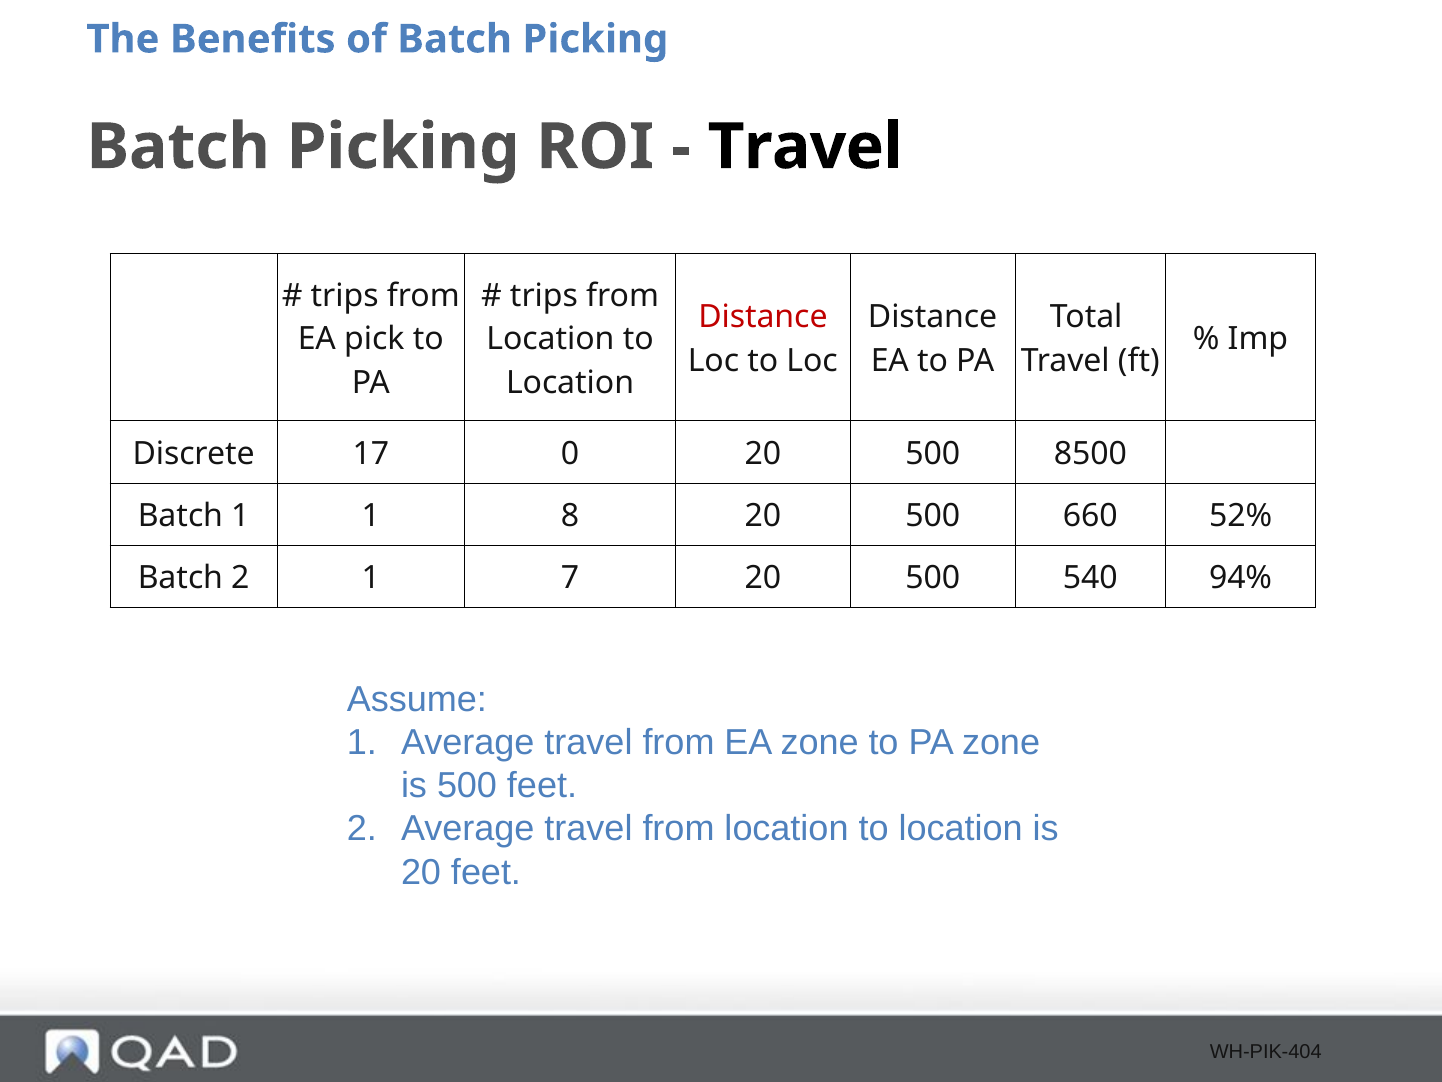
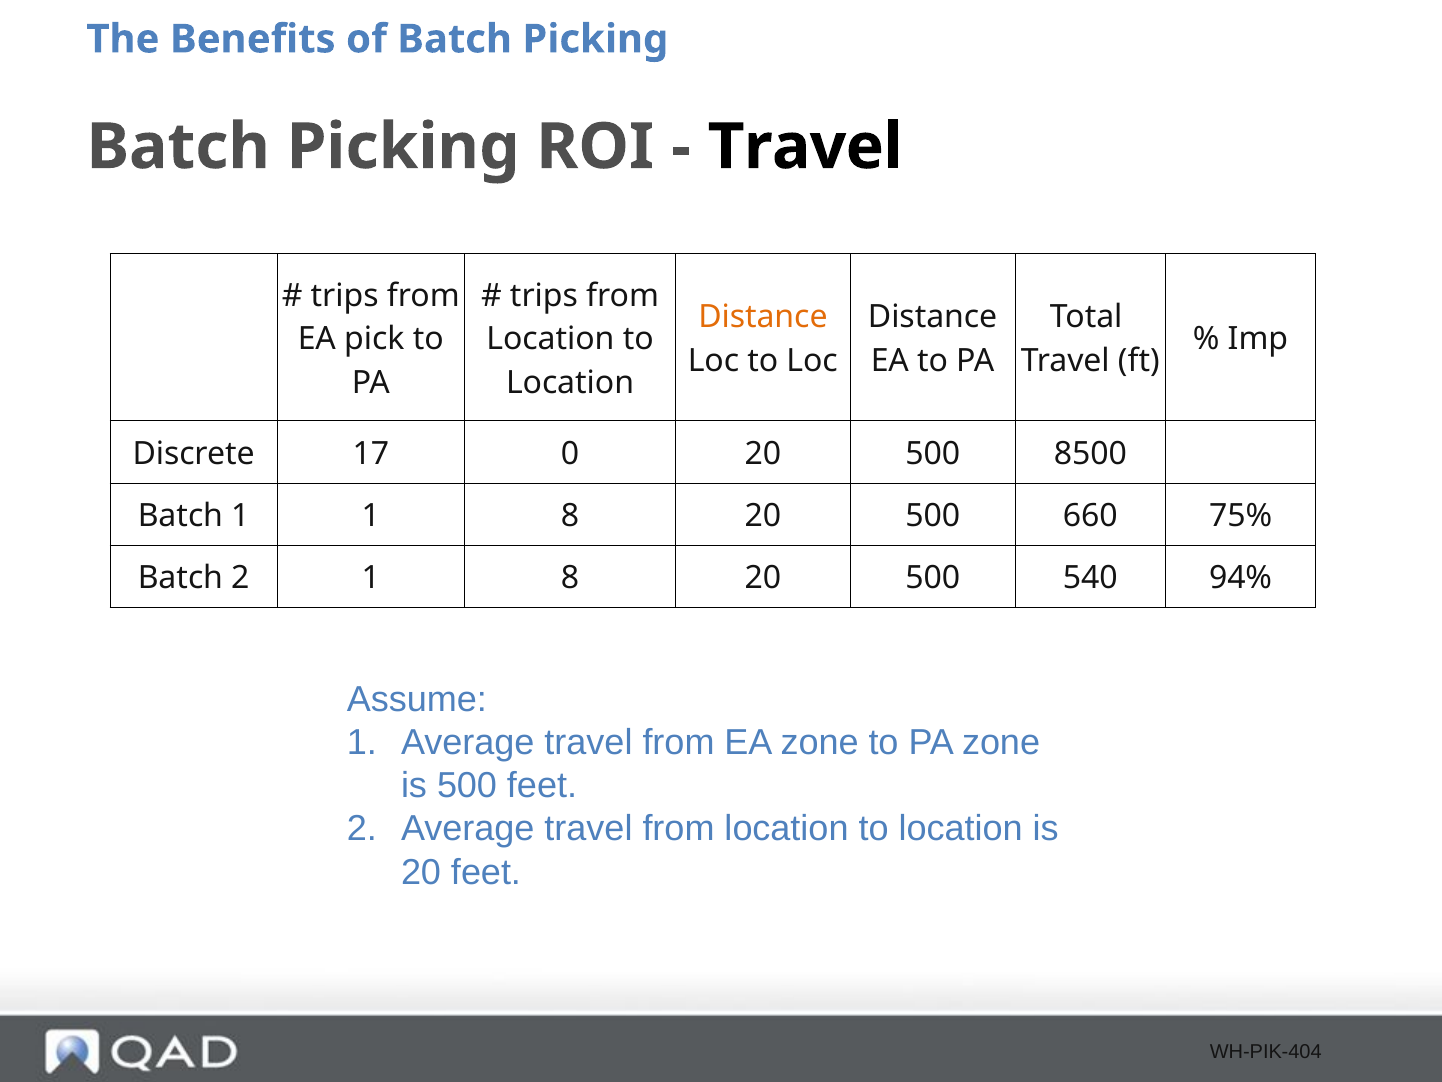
Distance at (763, 317) colour: red -> orange
52%: 52% -> 75%
2 1 7: 7 -> 8
